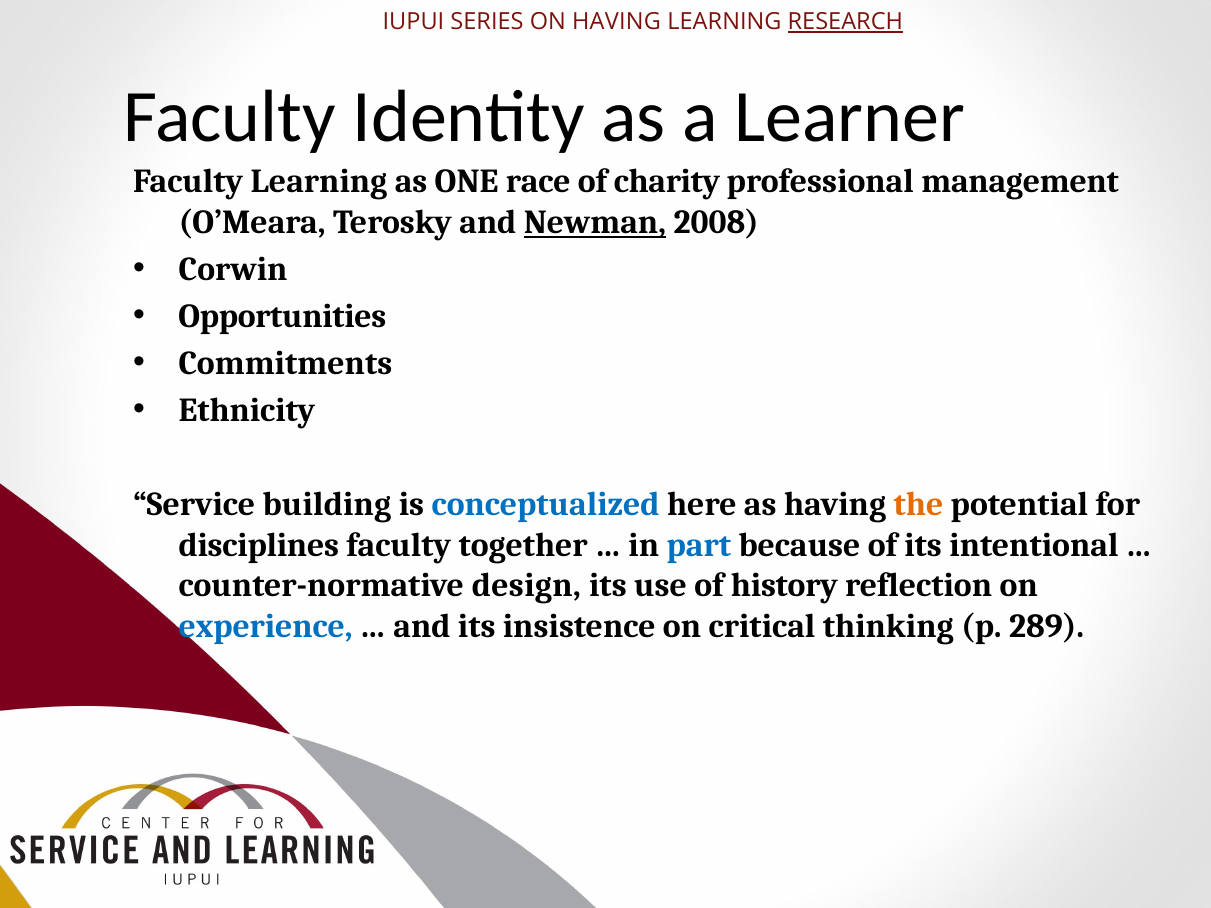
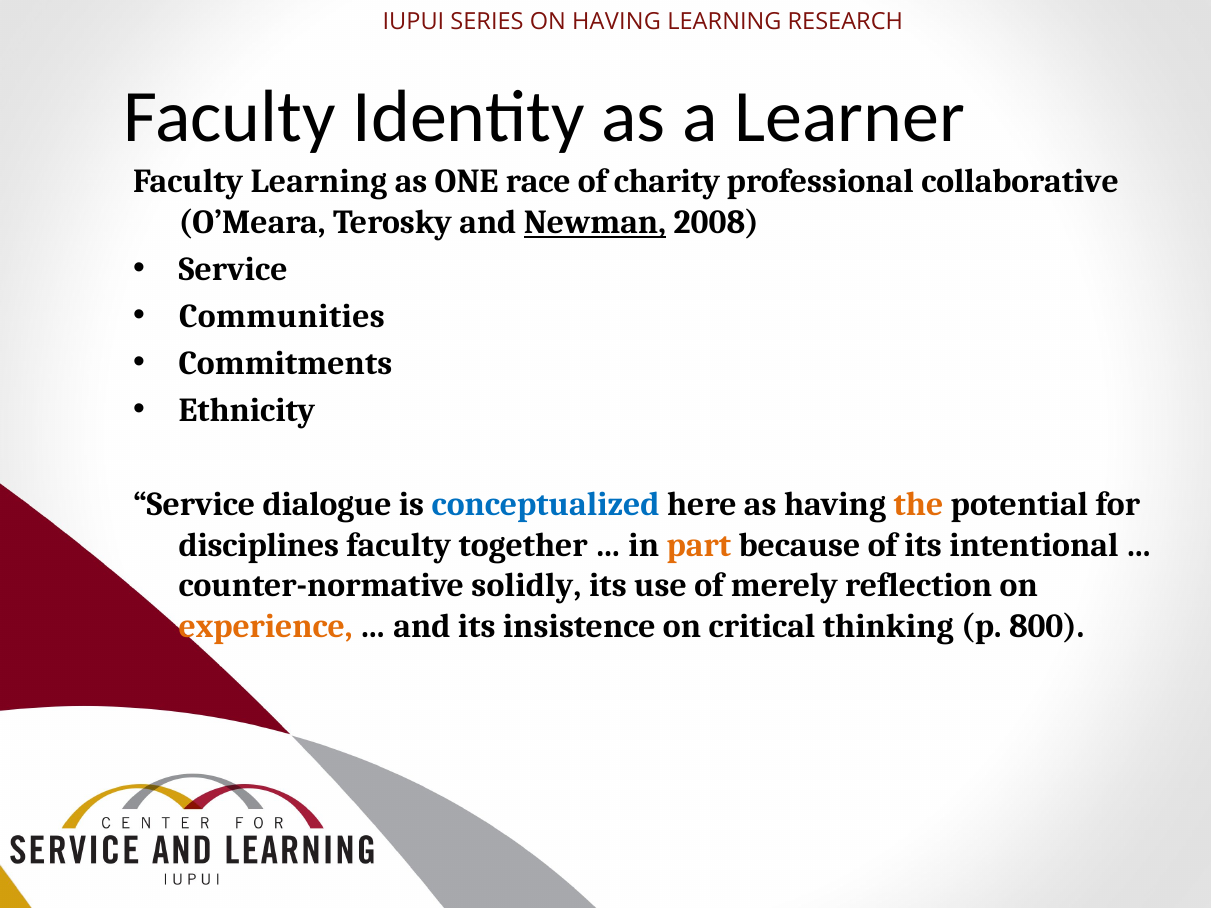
RESEARCH underline: present -> none
management: management -> collaborative
Corwin at (233, 269): Corwin -> Service
Opportunities: Opportunities -> Communities
building: building -> dialogue
part colour: blue -> orange
design: design -> solidly
history: history -> merely
experience colour: blue -> orange
289: 289 -> 800
